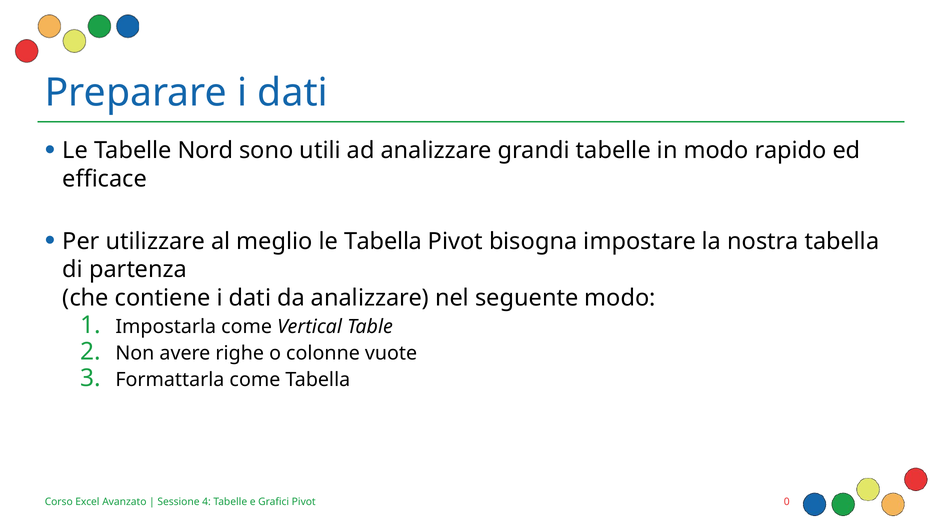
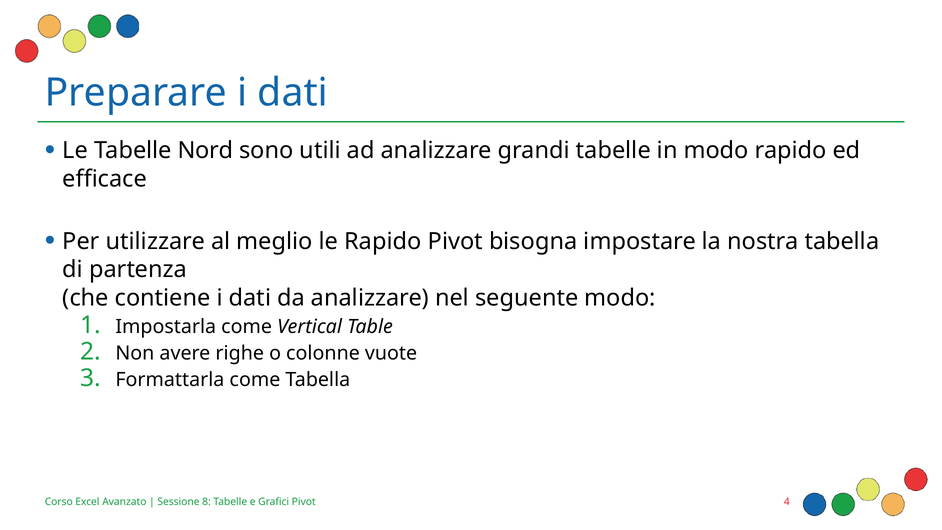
le Tabella: Tabella -> Rapido
4: 4 -> 8
0: 0 -> 4
